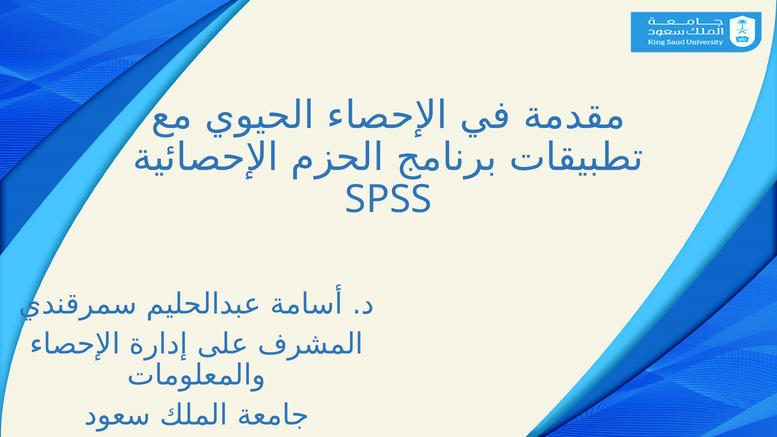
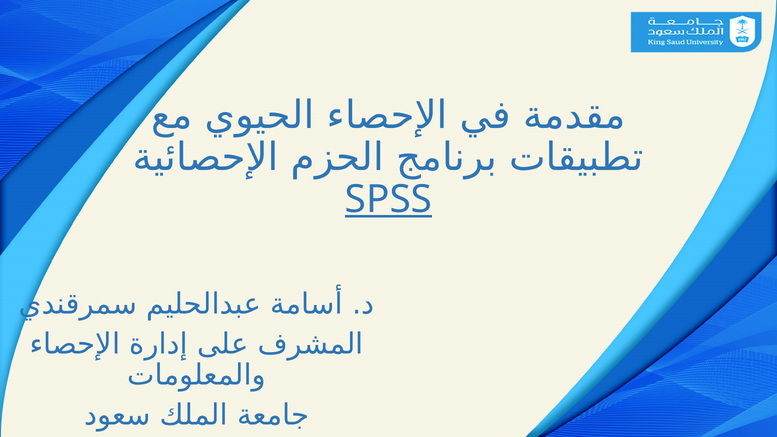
SPSS underline: none -> present
